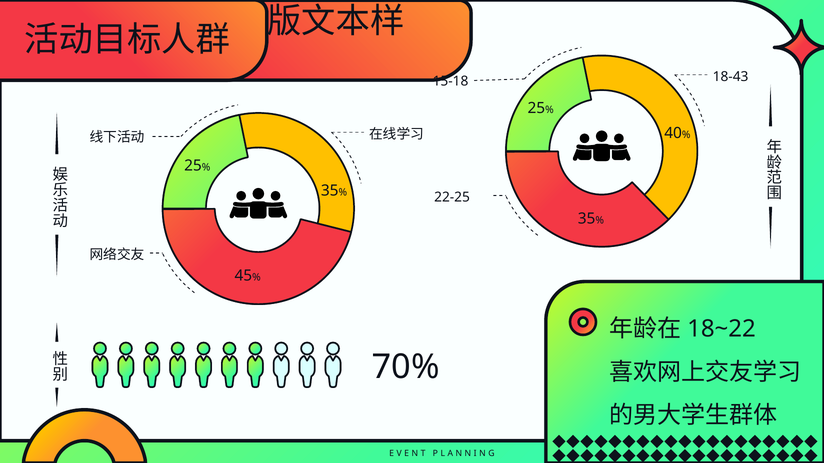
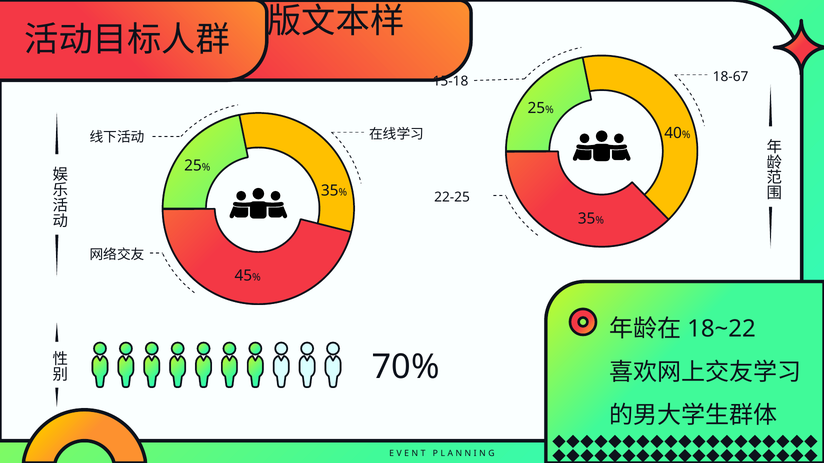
18-43: 18-43 -> 18-67
